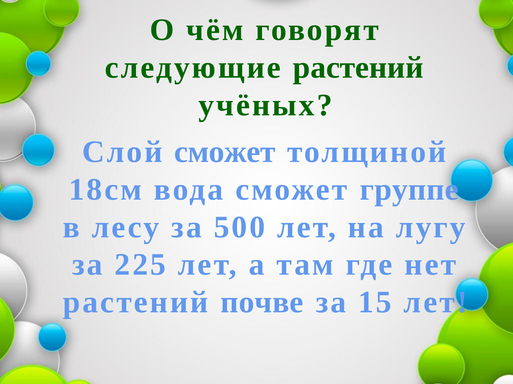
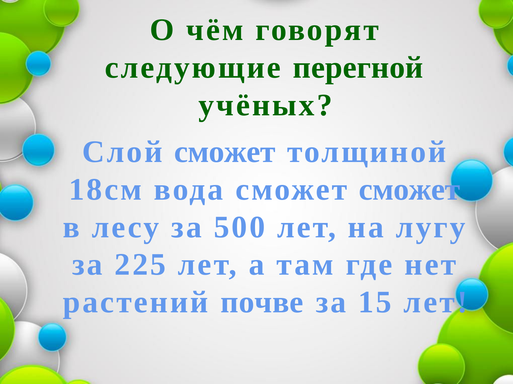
следующие растений: растений -> перегной
сможет группе: группе -> сможет
